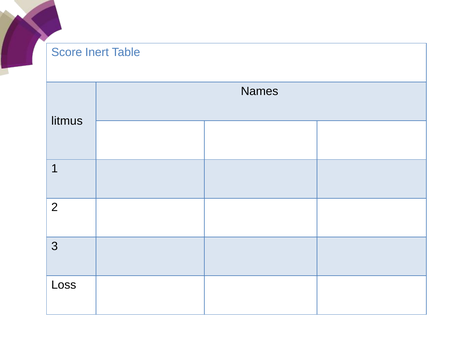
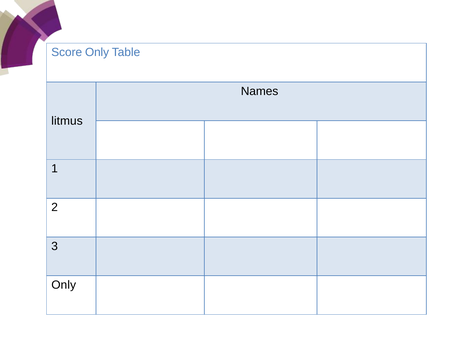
Score Inert: Inert -> Only
Loss at (64, 286): Loss -> Only
